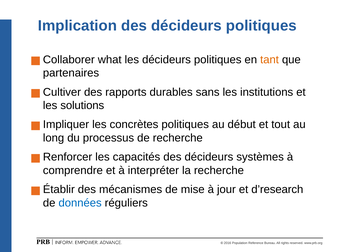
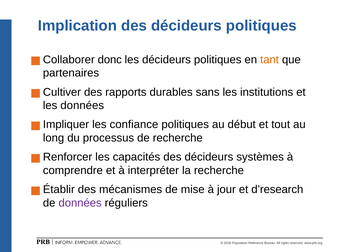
what: what -> donc
les solutions: solutions -> données
concrètes: concrètes -> confiance
données at (80, 204) colour: blue -> purple
